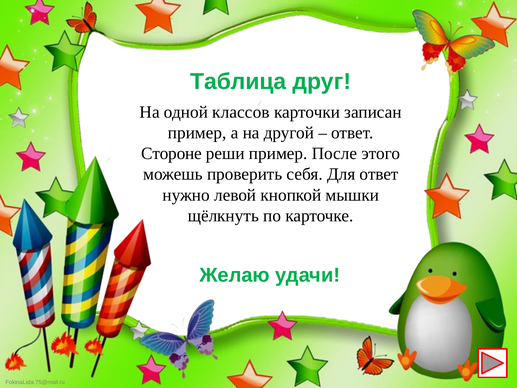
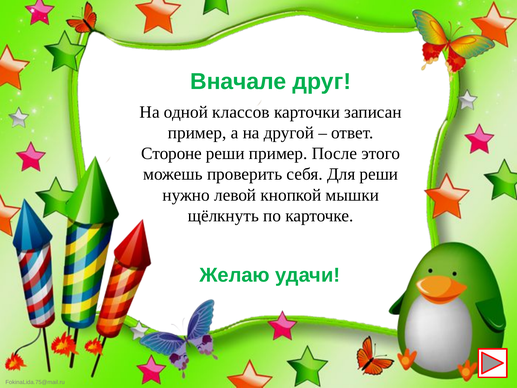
Таблица: Таблица -> Вначале
Для ответ: ответ -> реши
